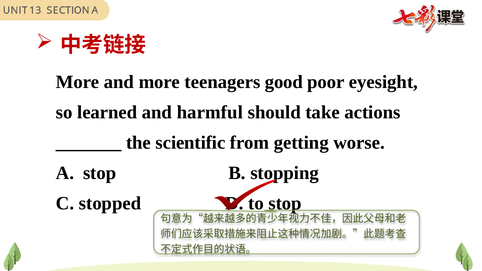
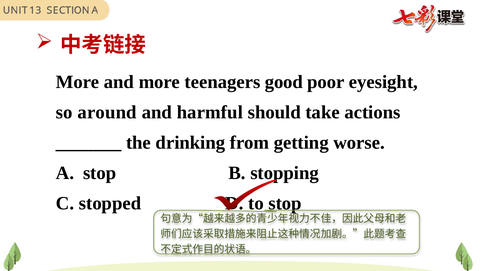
learned: learned -> around
scientific: scientific -> drinking
